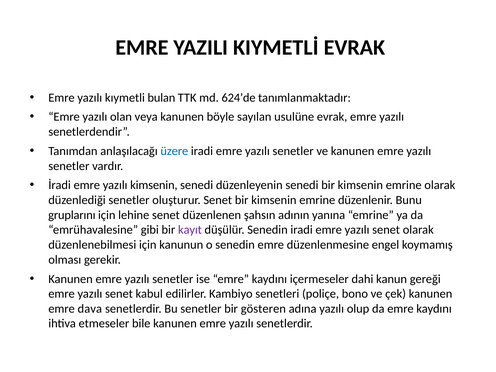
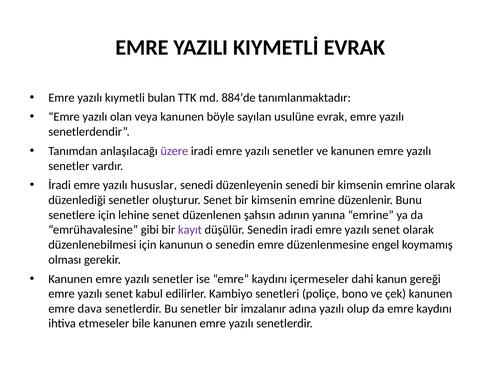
624’de: 624’de -> 884’de
üzere colour: blue -> purple
yazılı kimsenin: kimsenin -> hususlar
gruplarını: gruplarını -> senetlere
gösteren: gösteren -> imzalanır
